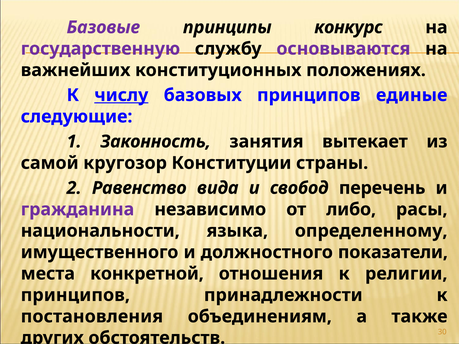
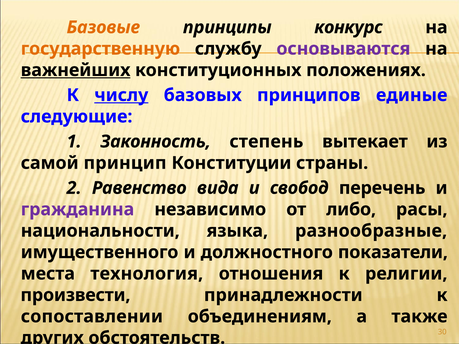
Базовые colour: purple -> orange
государственную colour: purple -> orange
важнейших underline: none -> present
занятия: занятия -> степень
кругозор: кругозор -> принцип
определенному: определенному -> разнообразные
конкретной: конкретной -> технология
принципов at (75, 295): принципов -> произвести
постановления: постановления -> сопоставлении
